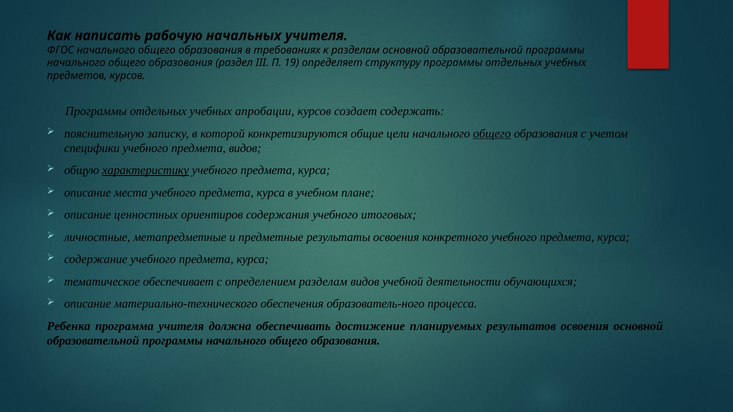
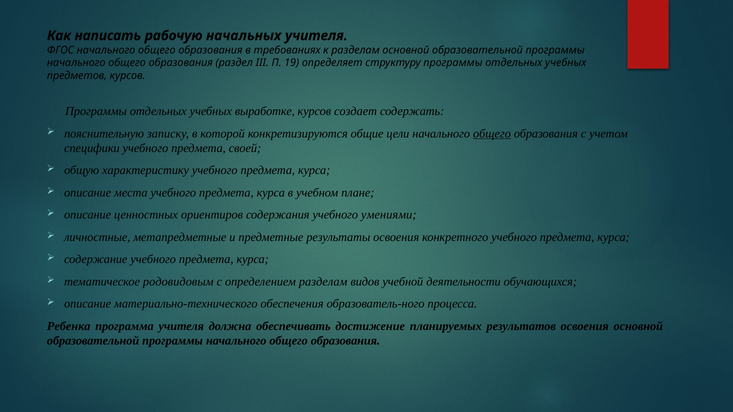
апробации: апробации -> выработке
предмета видов: видов -> своей
характеристику underline: present -> none
итоговых: итоговых -> умениями
обеспечивает: обеспечивает -> родовидовым
